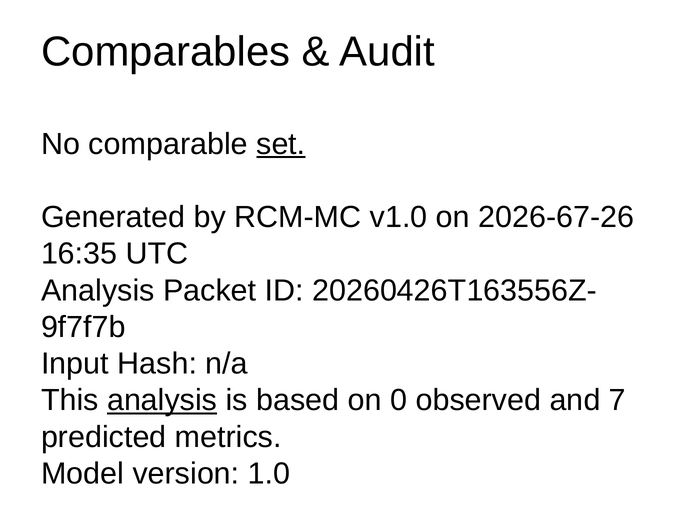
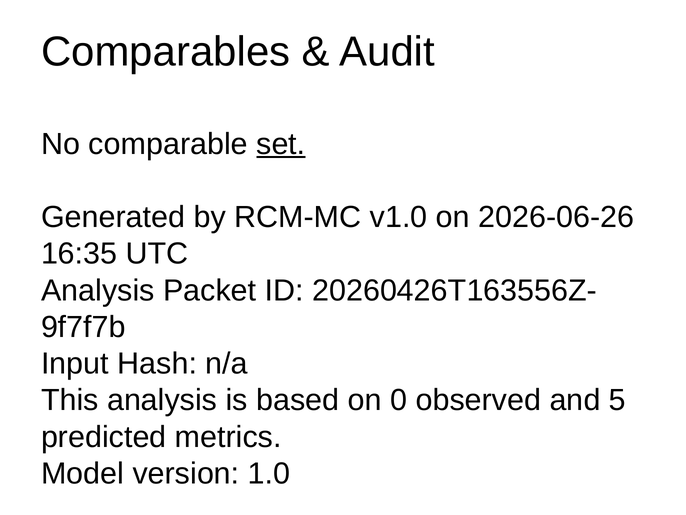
2026-67-26: 2026-67-26 -> 2026-06-26
analysis at (162, 400) underline: present -> none
7: 7 -> 5
